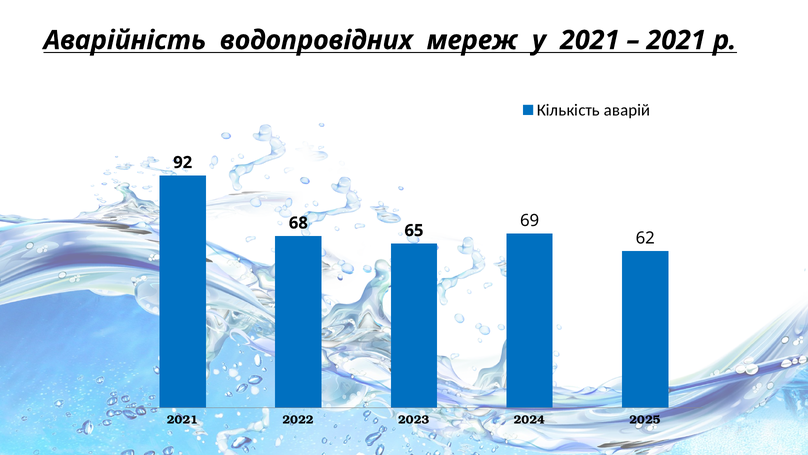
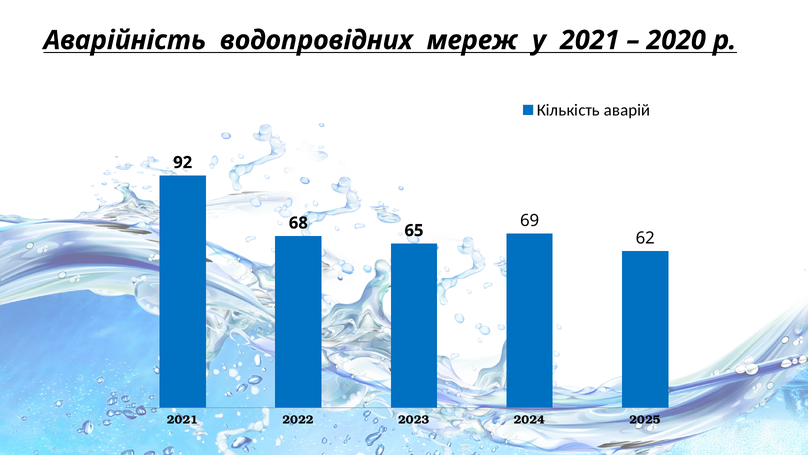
2021 at (676, 40): 2021 -> 2020
